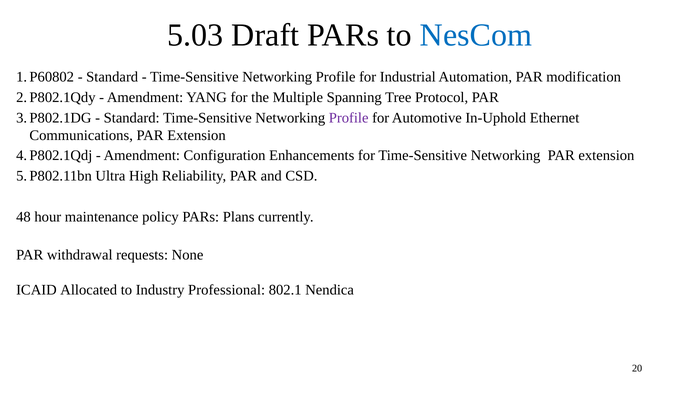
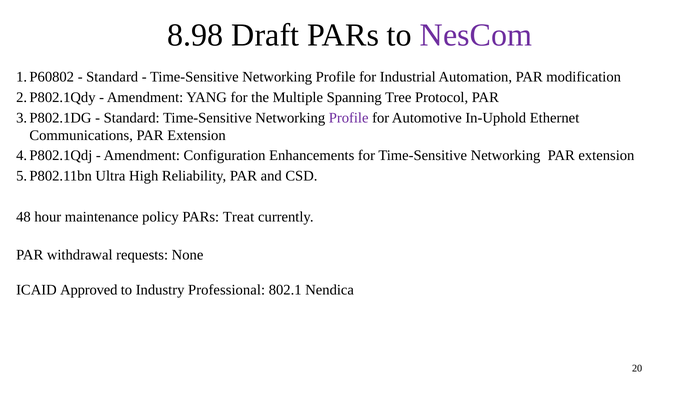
5.03: 5.03 -> 8.98
NesCom colour: blue -> purple
Plans: Plans -> Treat
Allocated: Allocated -> Approved
